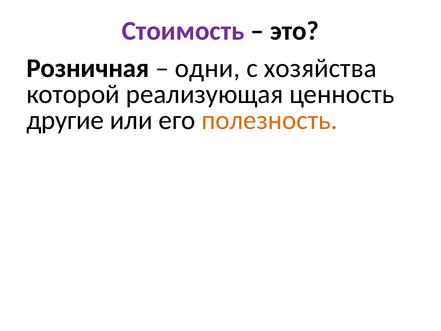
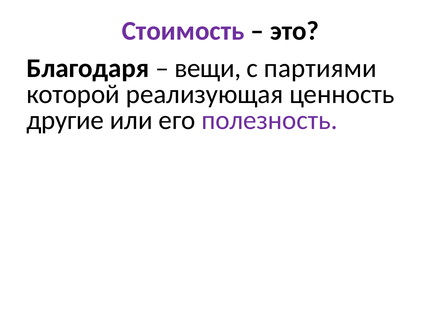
Розничная: Розничная -> Благодаря
одни: одни -> вещи
хозяйства: хозяйства -> партиями
полезность colour: orange -> purple
